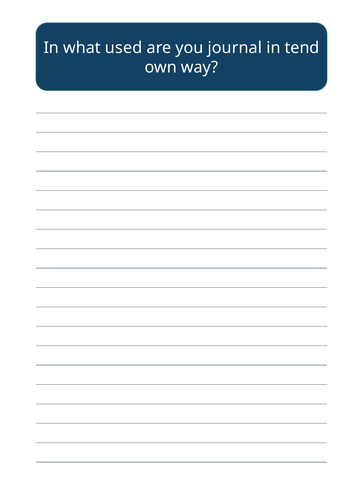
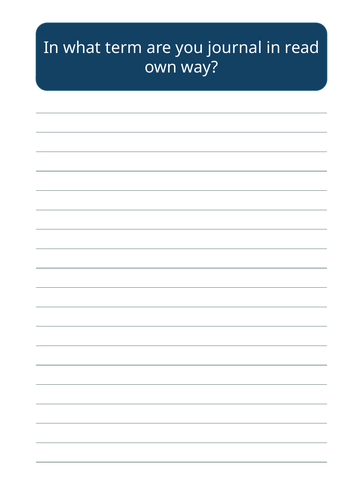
used: used -> term
tend: tend -> read
